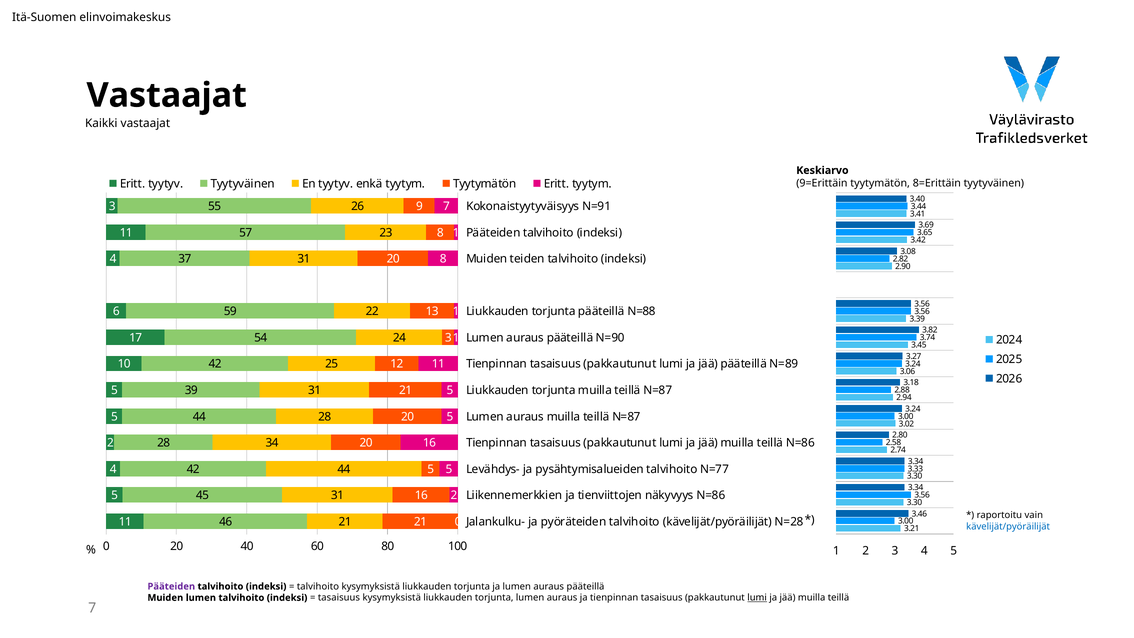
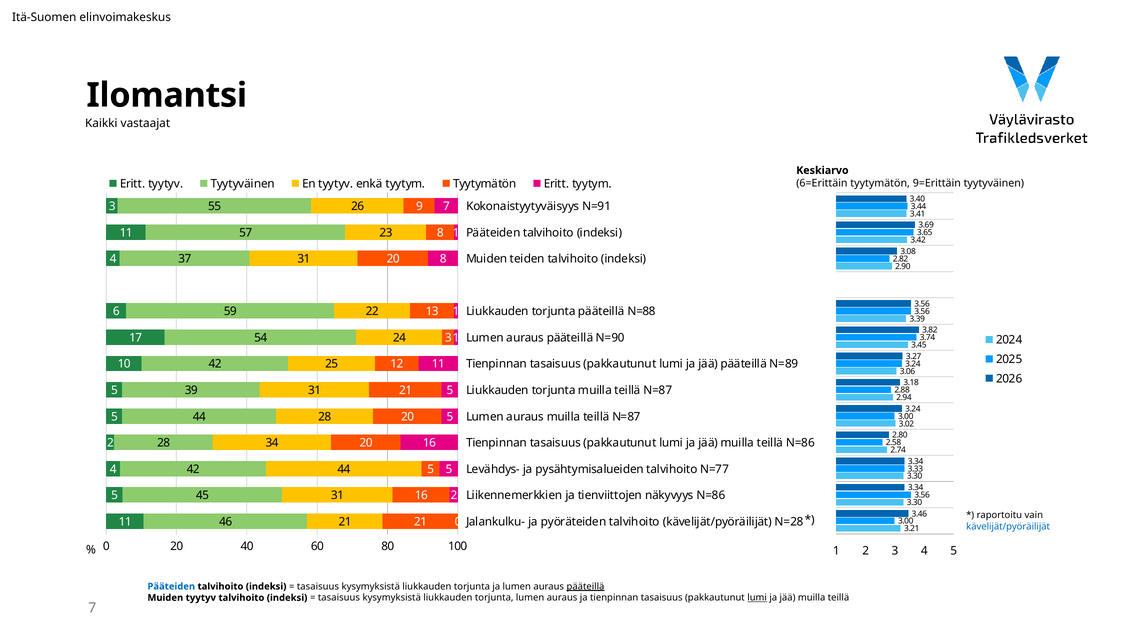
Vastaajat at (167, 95): Vastaajat -> Ilomantsi
9=Erittäin: 9=Erittäin -> 6=Erittäin
8=Erittäin: 8=Erittäin -> 9=Erittäin
Pääteiden at (171, 586) colour: purple -> blue
talvihoito at (318, 586): talvihoito -> tasaisuus
pääteillä at (585, 586) underline: none -> present
Muiden lumen: lumen -> tyytyv
